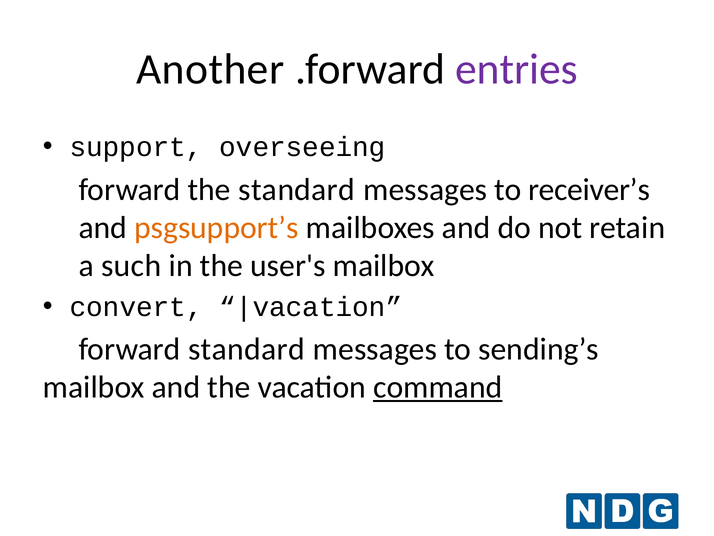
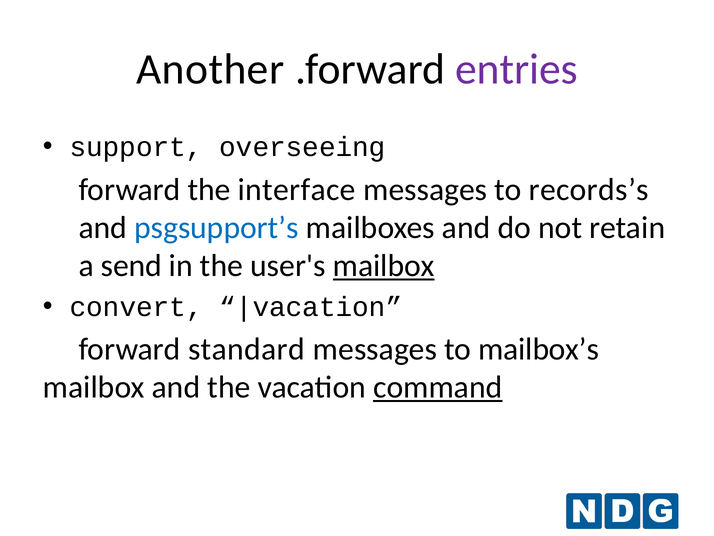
the standard: standard -> interface
receiver’s: receiver’s -> records’s
psgsupport’s colour: orange -> blue
such: such -> send
mailbox at (384, 266) underline: none -> present
sending’s: sending’s -> mailbox’s
